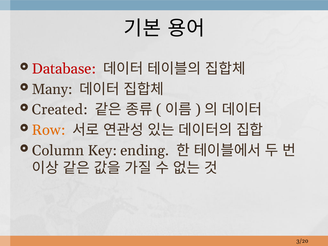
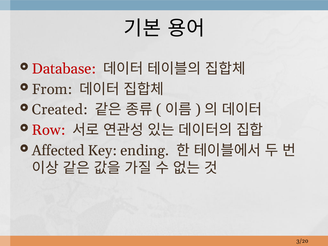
Many: Many -> From
Row colour: orange -> red
Column: Column -> Affected
